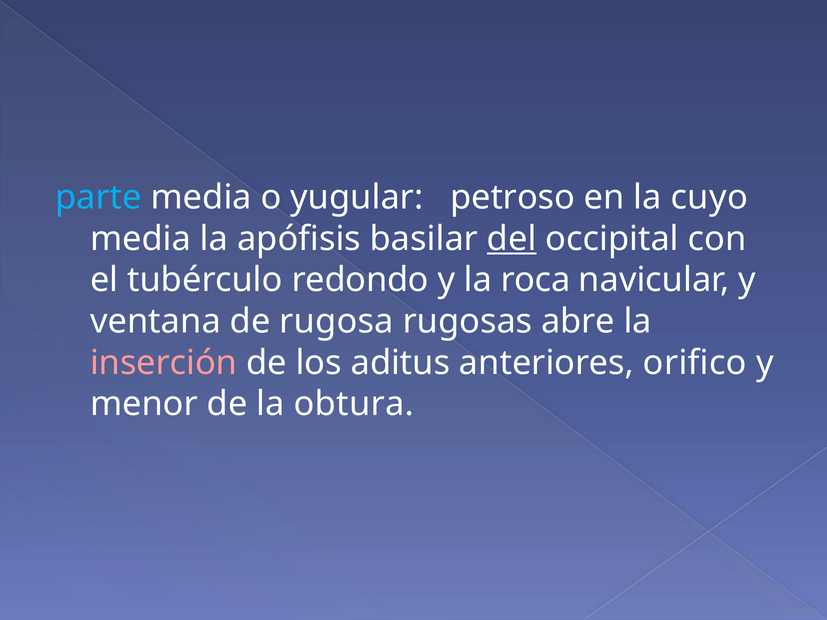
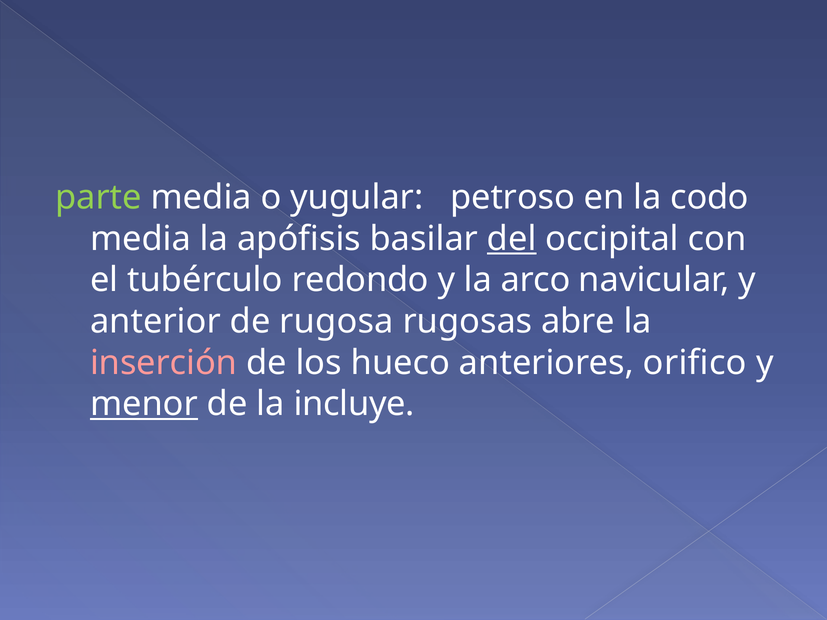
parte colour: light blue -> light green
cuyo: cuyo -> codo
roca: roca -> arco
ventana: ventana -> anterior
aditus: aditus -> hueco
menor underline: none -> present
obtura: obtura -> incluye
